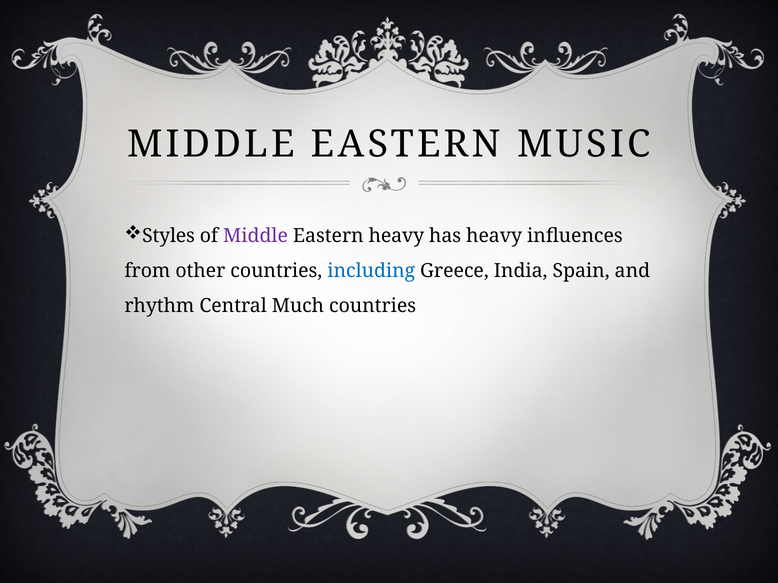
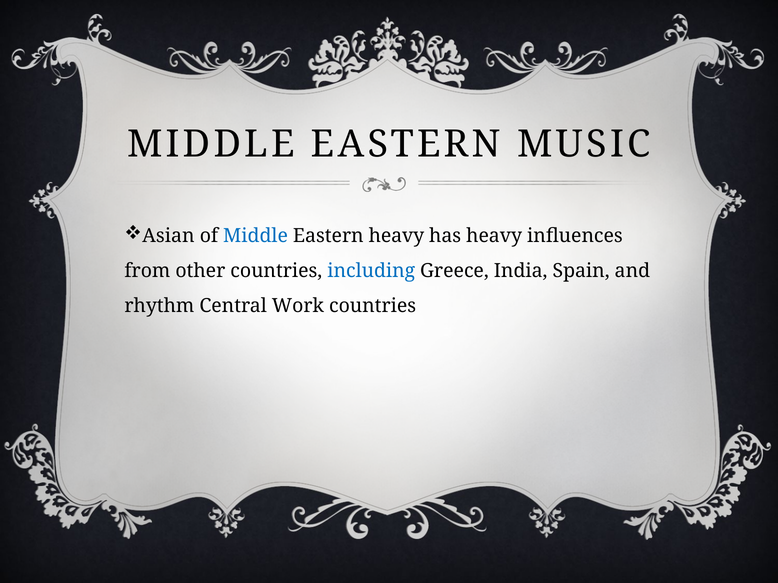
Styles: Styles -> Asian
Middle at (256, 236) colour: purple -> blue
Much: Much -> Work
